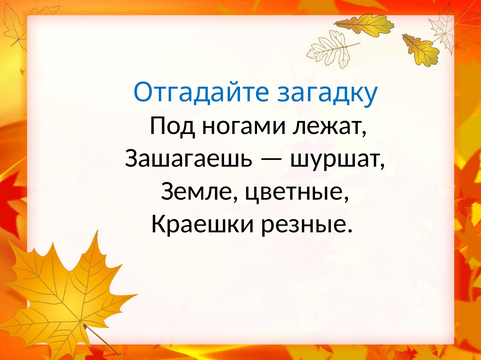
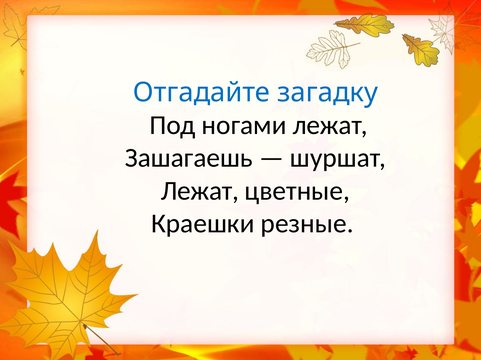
Земле at (200, 191): Земле -> Лежат
